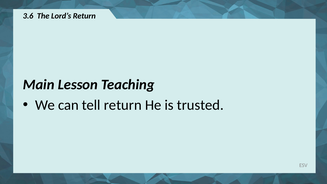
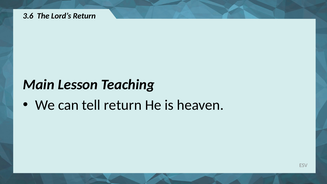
trusted: trusted -> heaven
